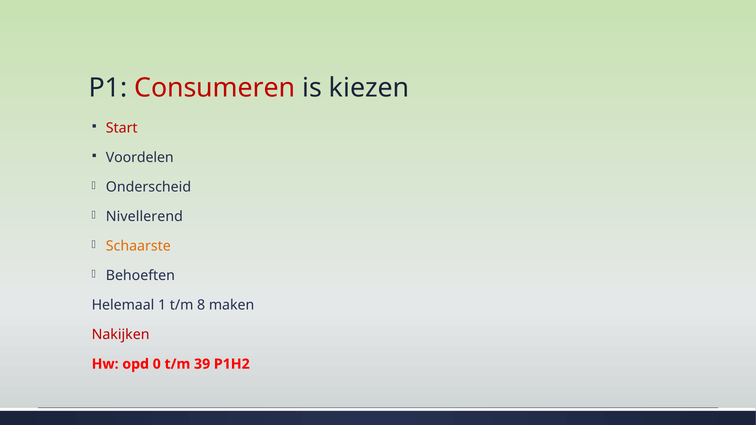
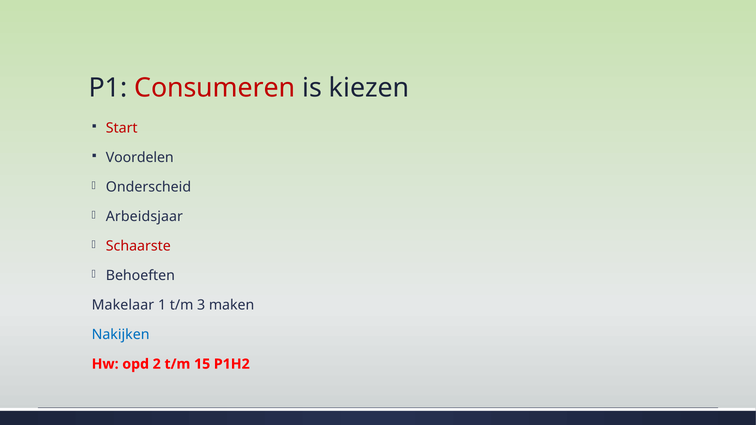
Nivellerend: Nivellerend -> Arbeidsjaar
Schaarste colour: orange -> red
Helemaal: Helemaal -> Makelaar
8: 8 -> 3
Nakijken colour: red -> blue
0: 0 -> 2
39: 39 -> 15
